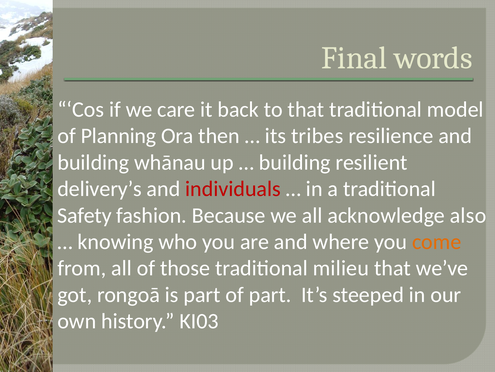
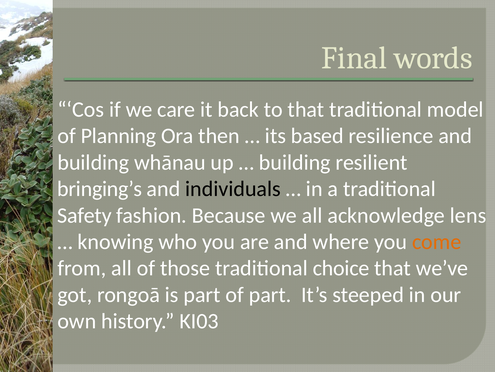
tribes: tribes -> based
delivery’s: delivery’s -> bringing’s
individuals colour: red -> black
also: also -> lens
milieu: milieu -> choice
